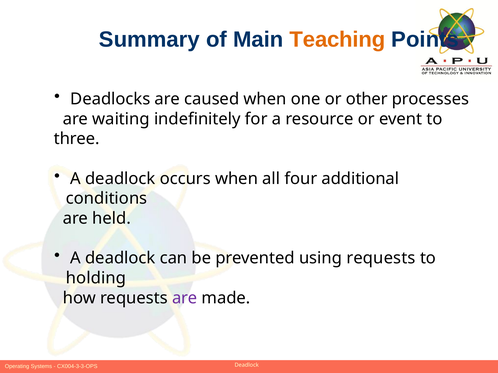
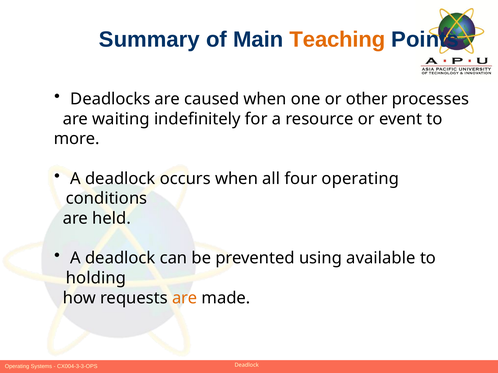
three: three -> more
four additional: additional -> operating
using requests: requests -> available
are at (185, 298) colour: purple -> orange
